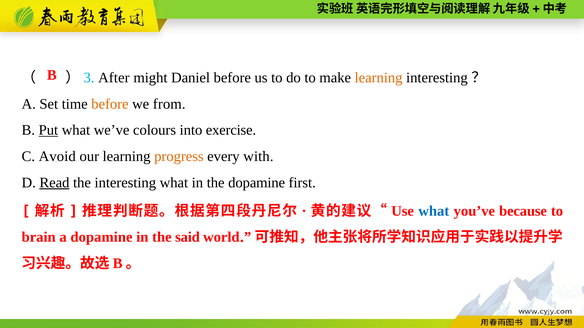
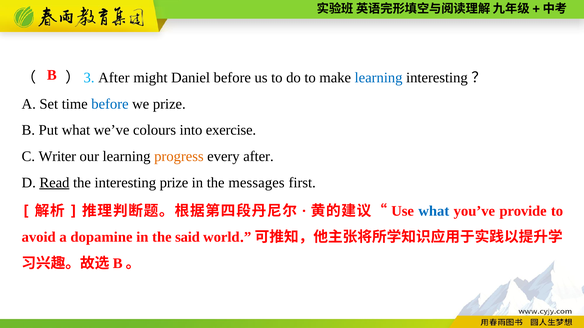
learning at (379, 78) colour: orange -> blue
before at (110, 104) colour: orange -> blue
we from: from -> prize
Put underline: present -> none
Avoid: Avoid -> Writer
every with: with -> after
interesting what: what -> prize
the dopamine: dopamine -> messages
because: because -> provide
brain: brain -> avoid
